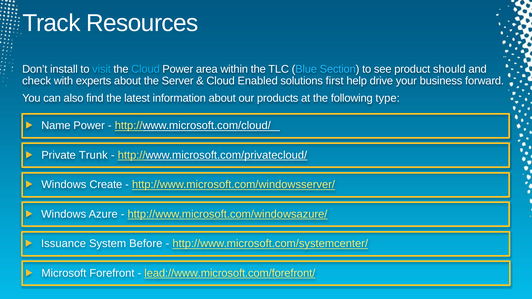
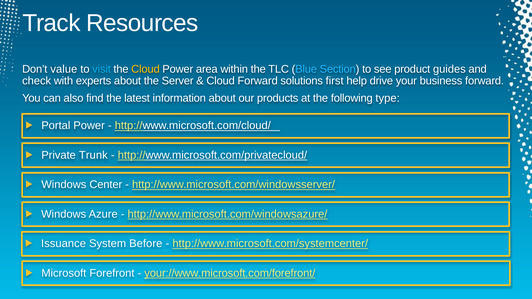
install: install -> value
Cloud at (146, 69) colour: light blue -> yellow
should: should -> guides
Cloud Enabled: Enabled -> Forward
Name: Name -> Portal
Create: Create -> Center
lead://www.microsoft.com/forefront/: lead://www.microsoft.com/forefront/ -> your://www.microsoft.com/forefront/
